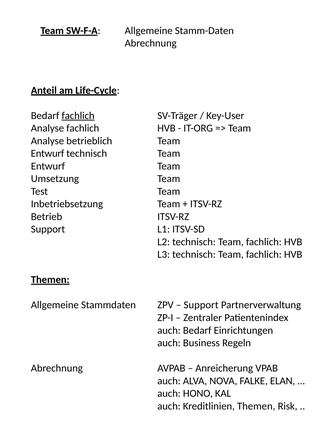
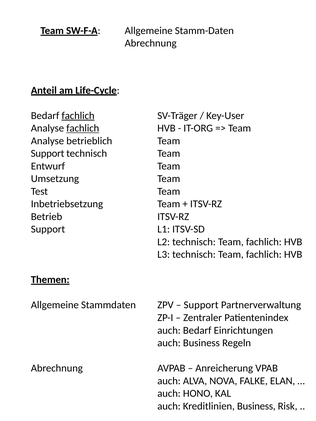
fachlich at (83, 128) underline: none -> present
Entwurf at (48, 154): Entwurf -> Support
Kreditlinien Themen: Themen -> Business
